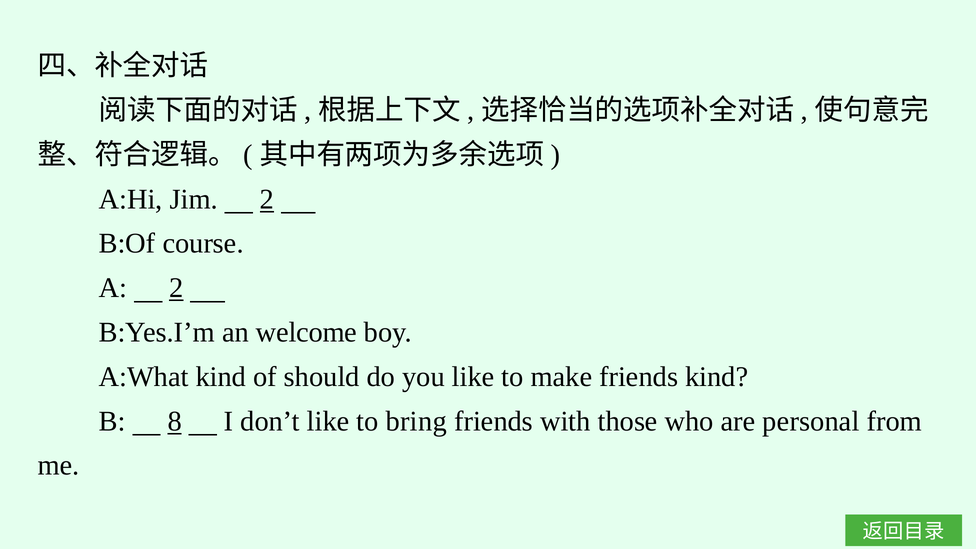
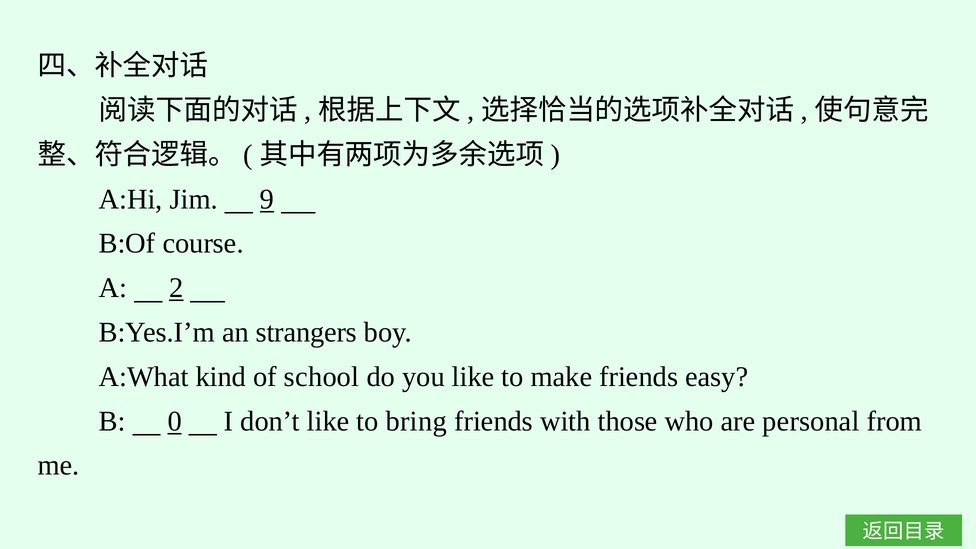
Jim 2: 2 -> 9
welcome: welcome -> strangers
should: should -> school
friends kind: kind -> easy
8: 8 -> 0
